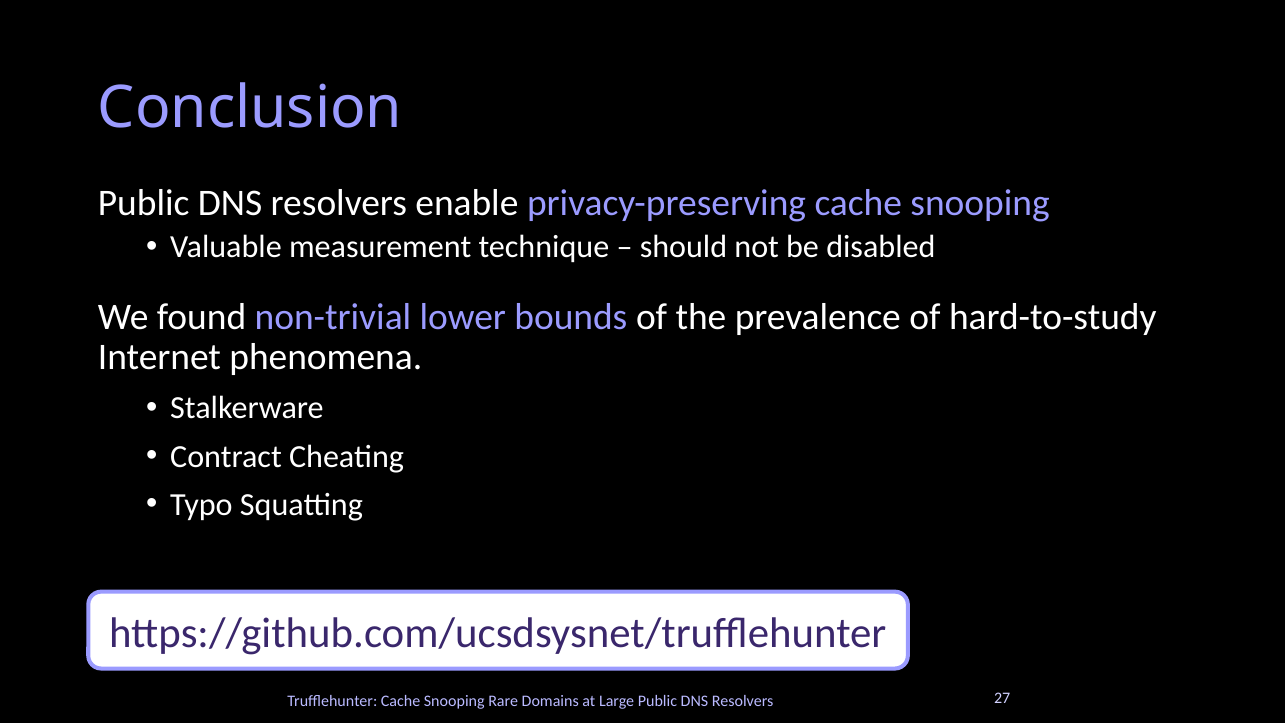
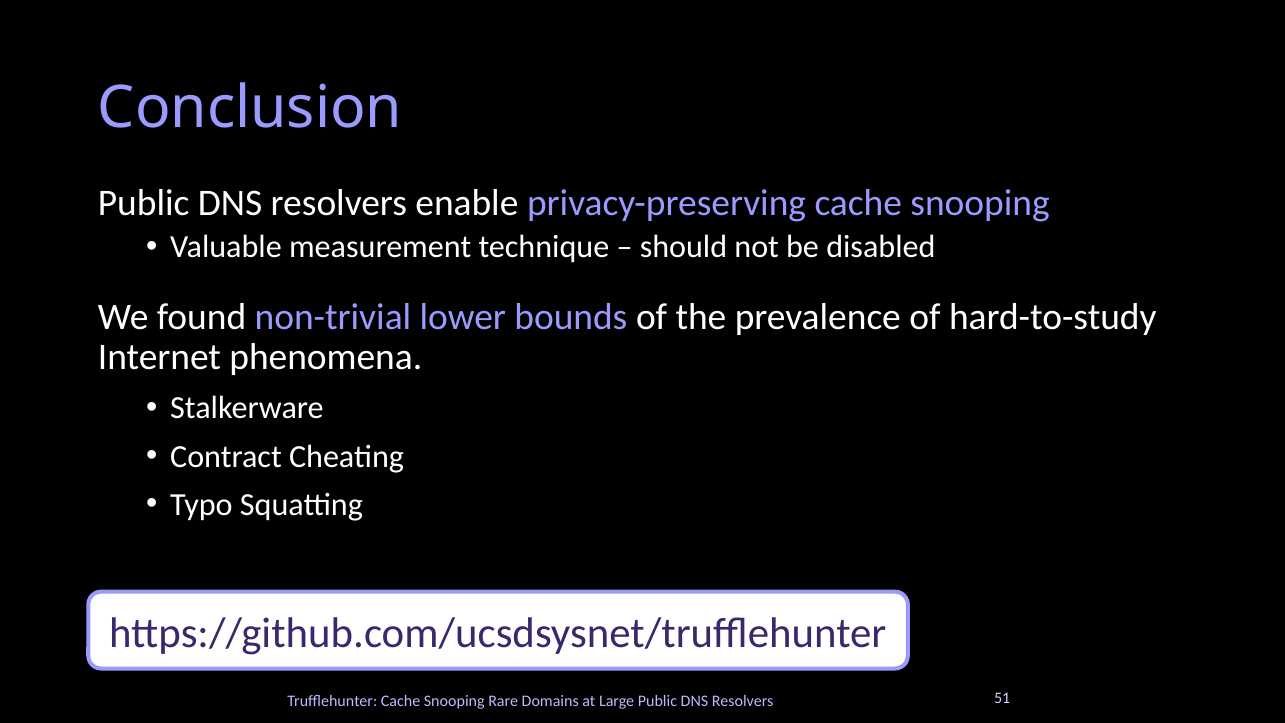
27: 27 -> 51
